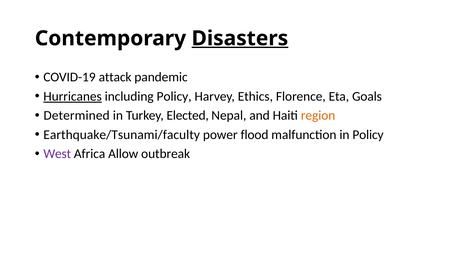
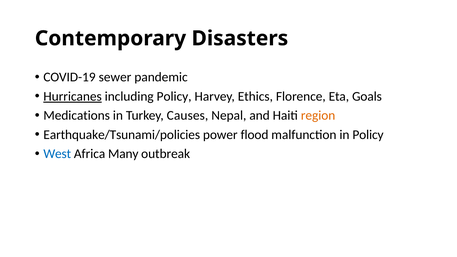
Disasters underline: present -> none
attack: attack -> sewer
Determined: Determined -> Medications
Elected: Elected -> Causes
Earthquake/Tsunami/faculty: Earthquake/Tsunami/faculty -> Earthquake/Tsunami/policies
West colour: purple -> blue
Allow: Allow -> Many
